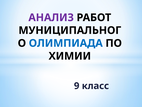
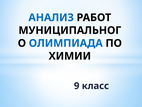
АНАЛИЗ colour: purple -> blue
